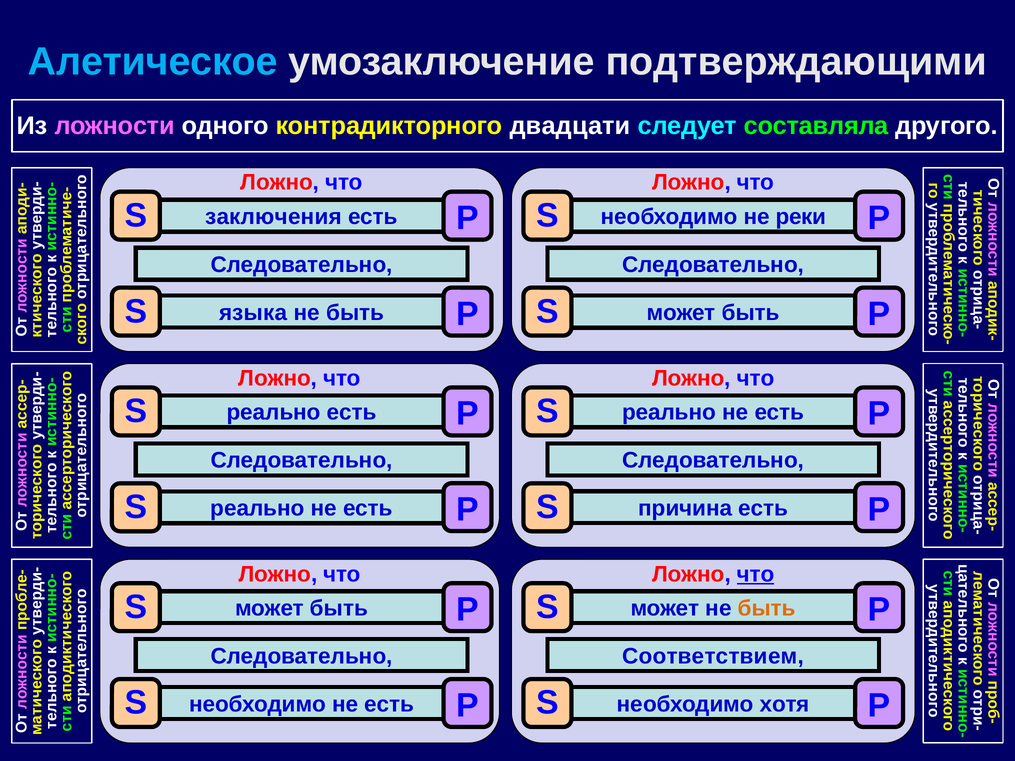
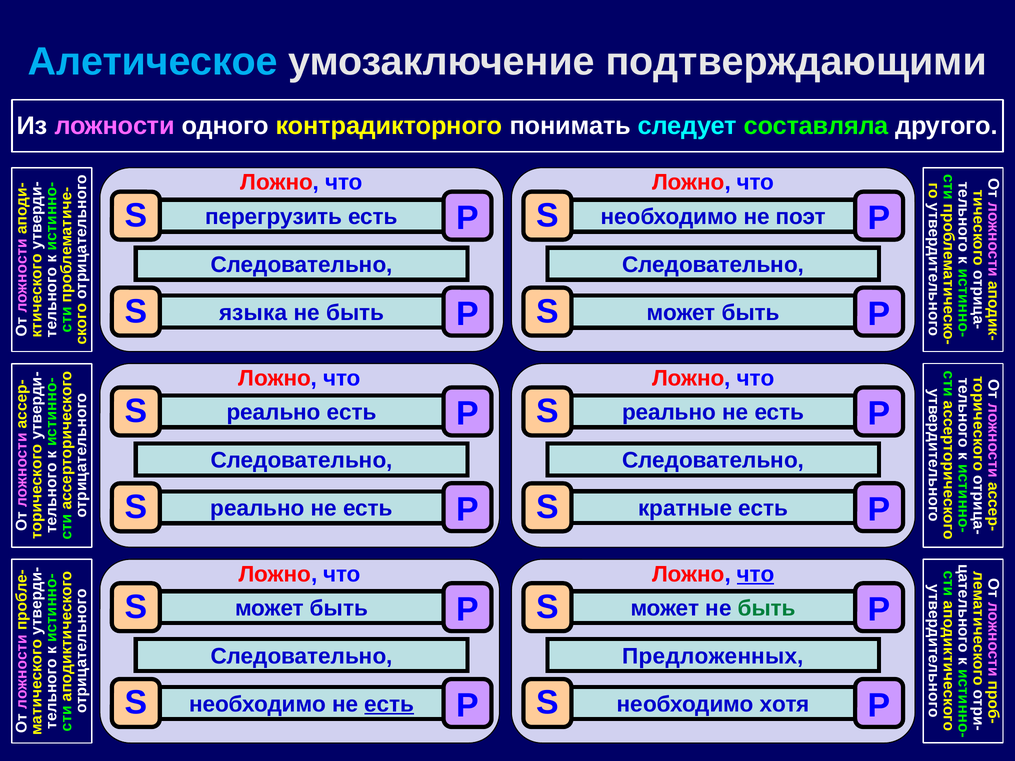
двадцати: двадцати -> понимать
заключения: заключения -> перегрузить
реки: реки -> поэт
причина: причина -> кратные
быть at (767, 608) colour: orange -> green
Соответствием: Соответствием -> Предложенных
есть at (389, 704) underline: none -> present
